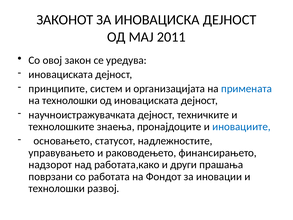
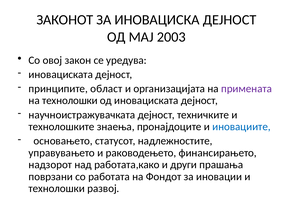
2011: 2011 -> 2003
систем: систем -> област
примената colour: blue -> purple
